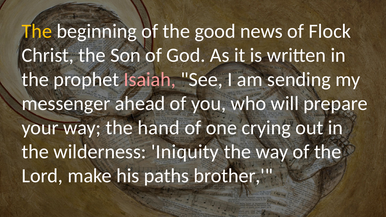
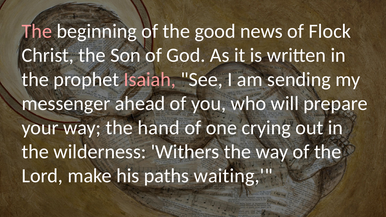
The at (37, 31) colour: yellow -> pink
Iniquity: Iniquity -> Withers
brother: brother -> waiting
